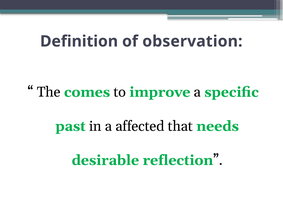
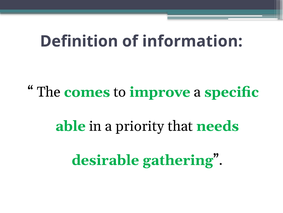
observation: observation -> information
past: past -> able
affected: affected -> priority
reflection: reflection -> gathering
